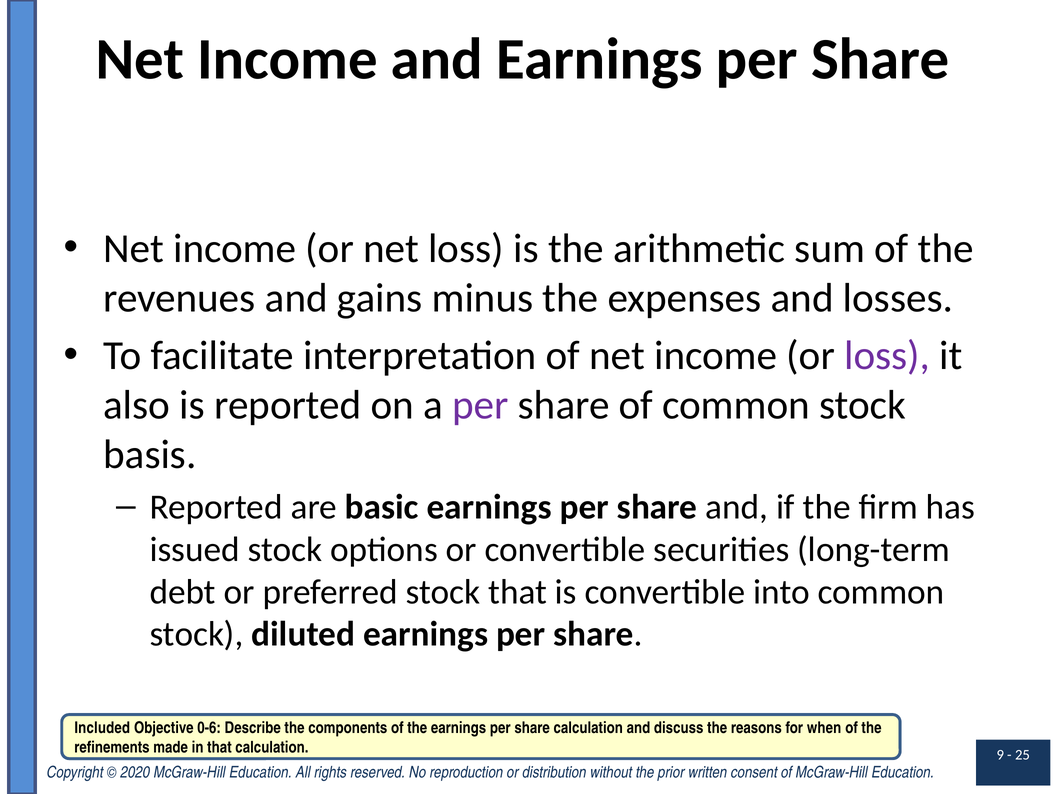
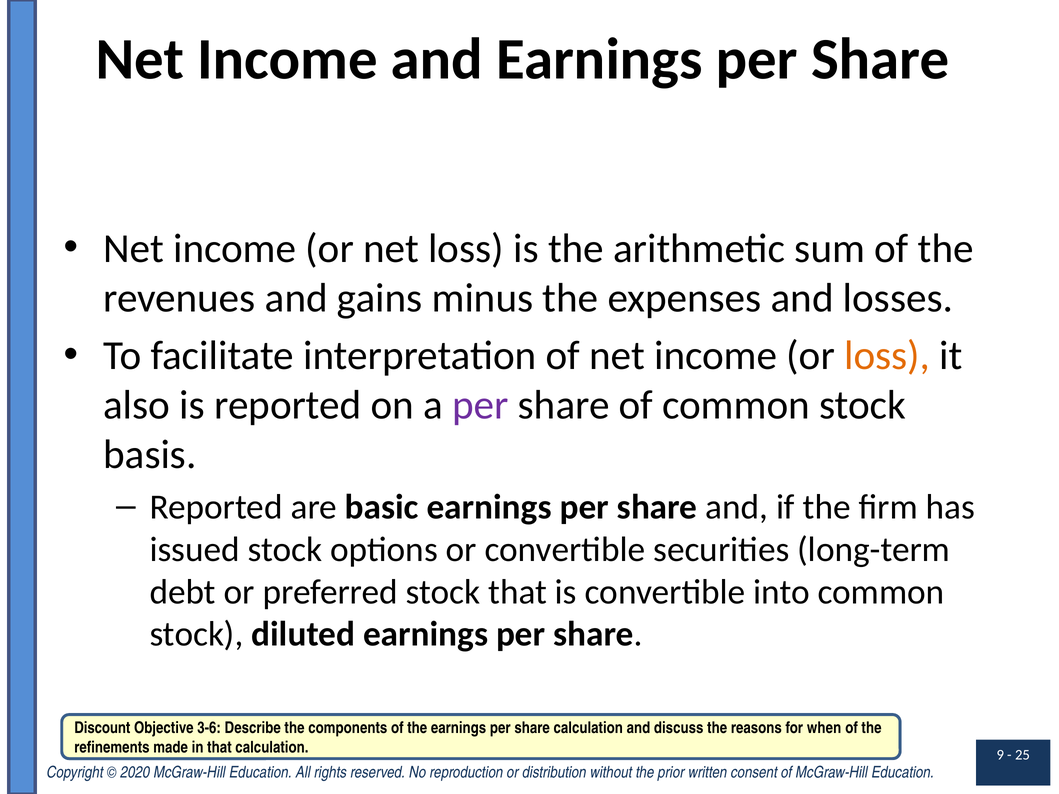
loss at (887, 356) colour: purple -> orange
Included: Included -> Discount
0-6: 0-6 -> 3-6
